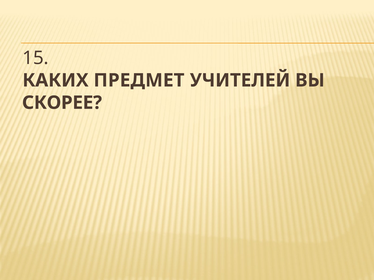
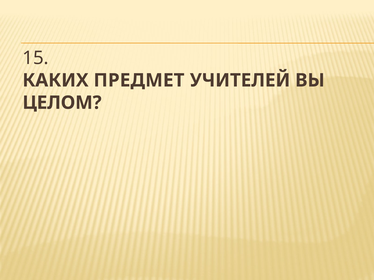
СКОРЕЕ: СКОРЕЕ -> ЦЕЛОМ
